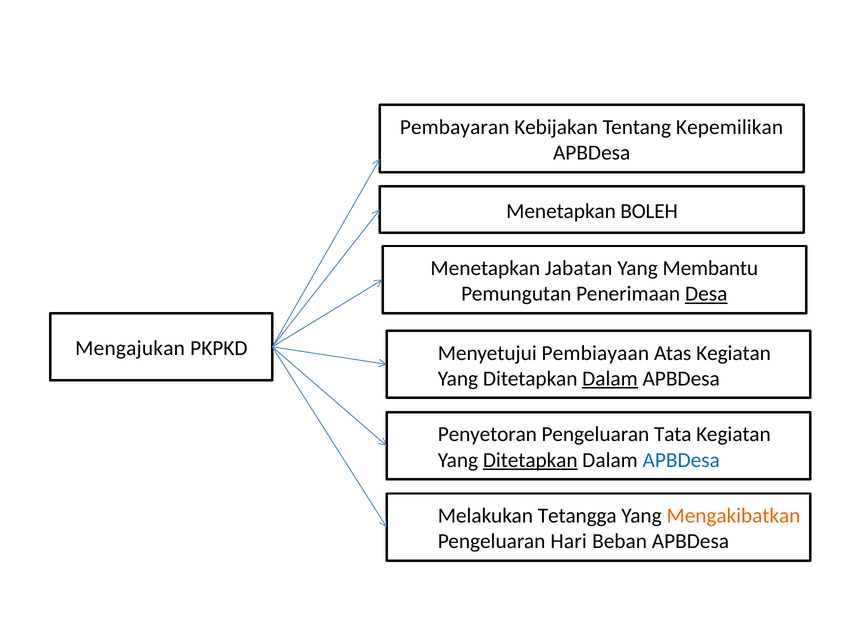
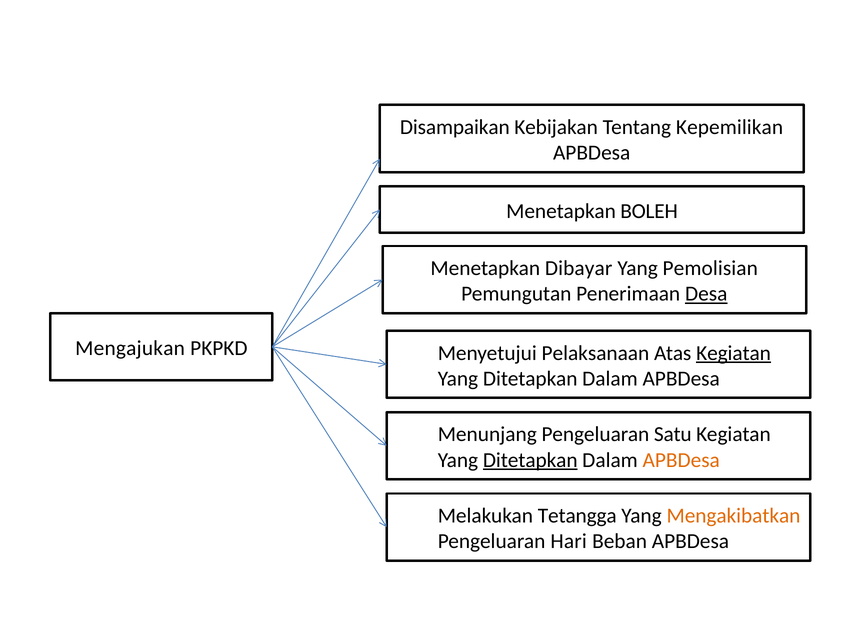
Pembayaran: Pembayaran -> Disampaikan
Jabatan: Jabatan -> Dibayar
Membantu: Membantu -> Pemolisian
Pembiayaan: Pembiayaan -> Pelaksanaan
Kegiatan at (734, 353) underline: none -> present
Dalam at (610, 379) underline: present -> none
Penyetoran: Penyetoran -> Menunjang
Tata: Tata -> Satu
APBDesa at (681, 460) colour: blue -> orange
